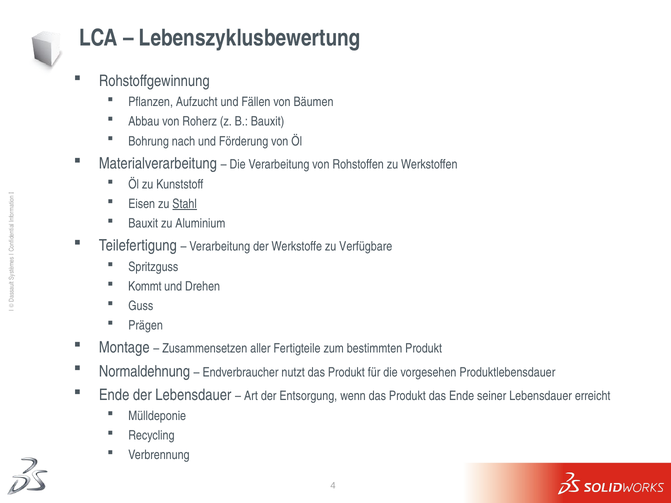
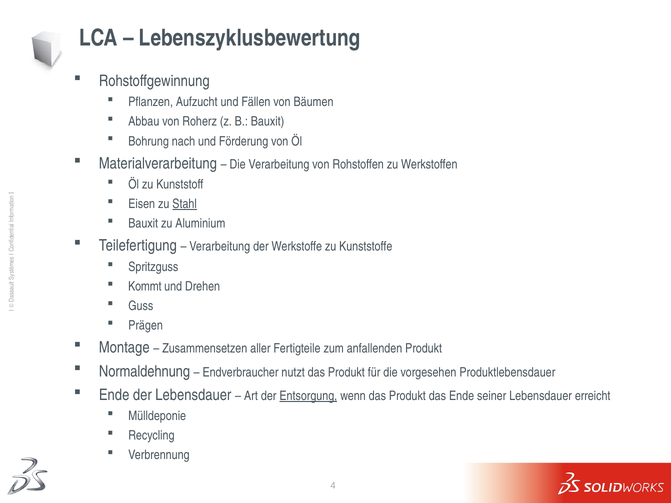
Verfügbare: Verfügbare -> Kunststoffe
bestimmten: bestimmten -> anfallenden
Entsorgung underline: none -> present
